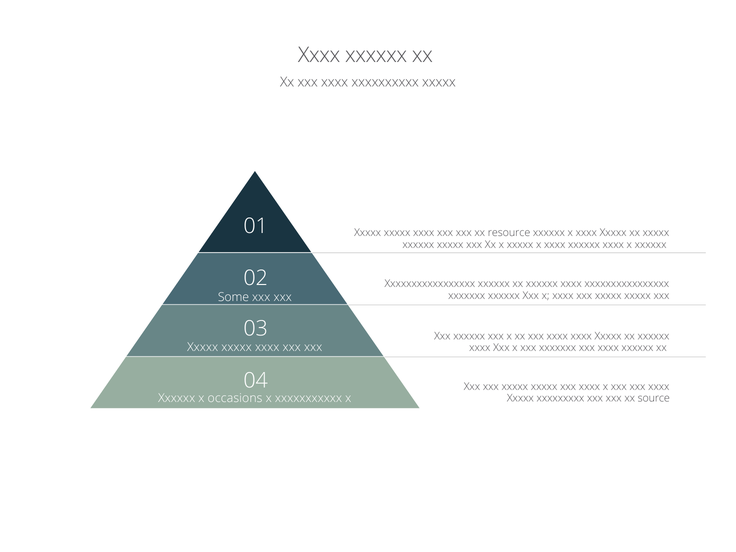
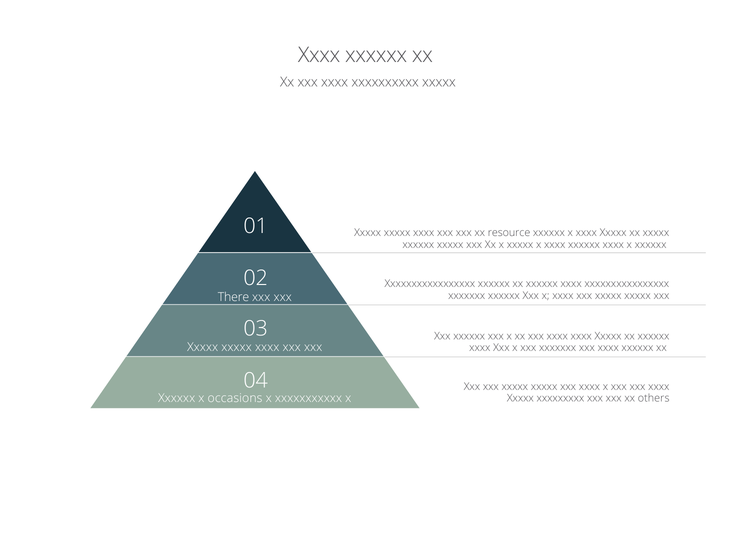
Some: Some -> There
source: source -> others
